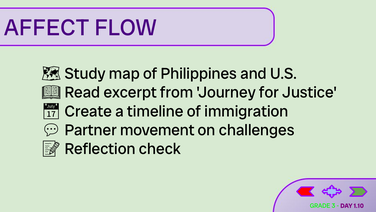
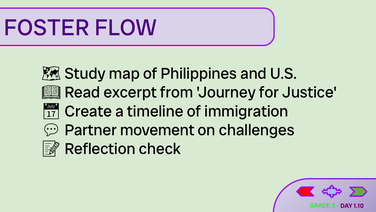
AFFECT: AFFECT -> FOSTER
